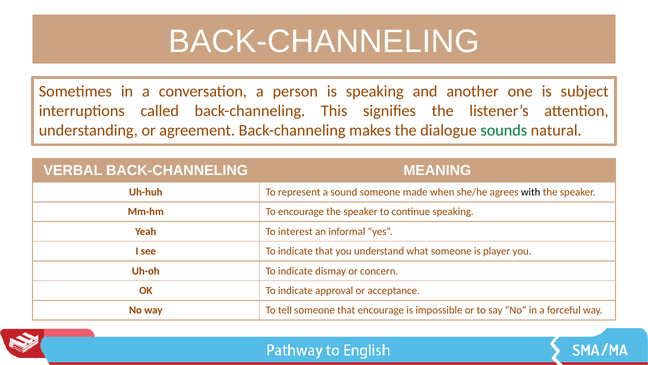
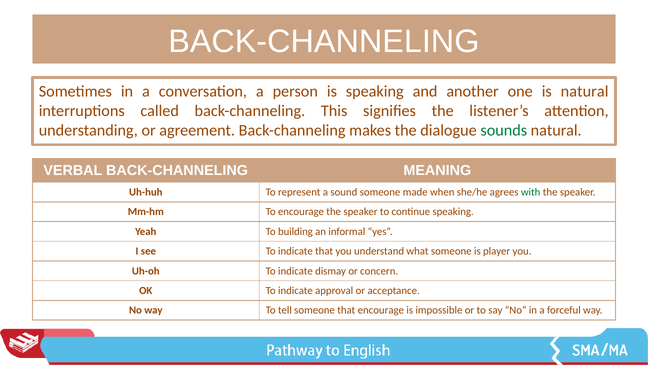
is subject: subject -> natural
with colour: black -> green
interest: interest -> building
